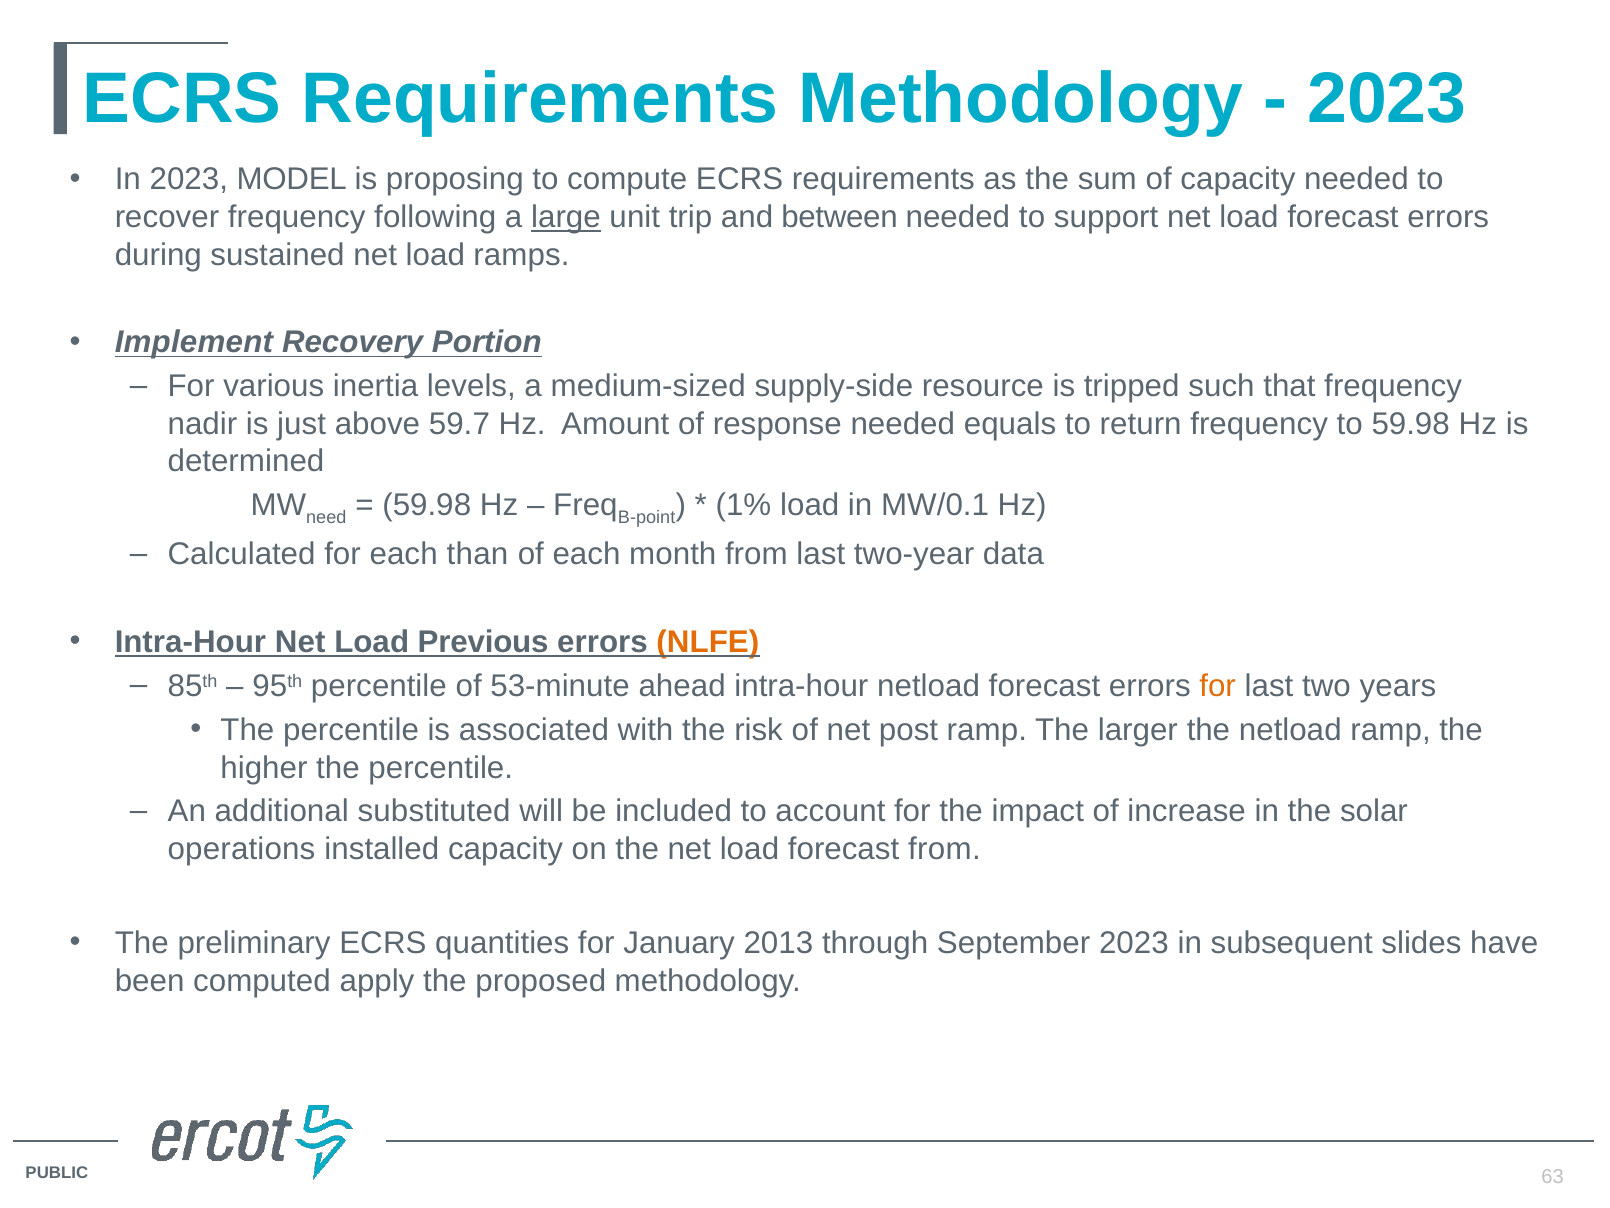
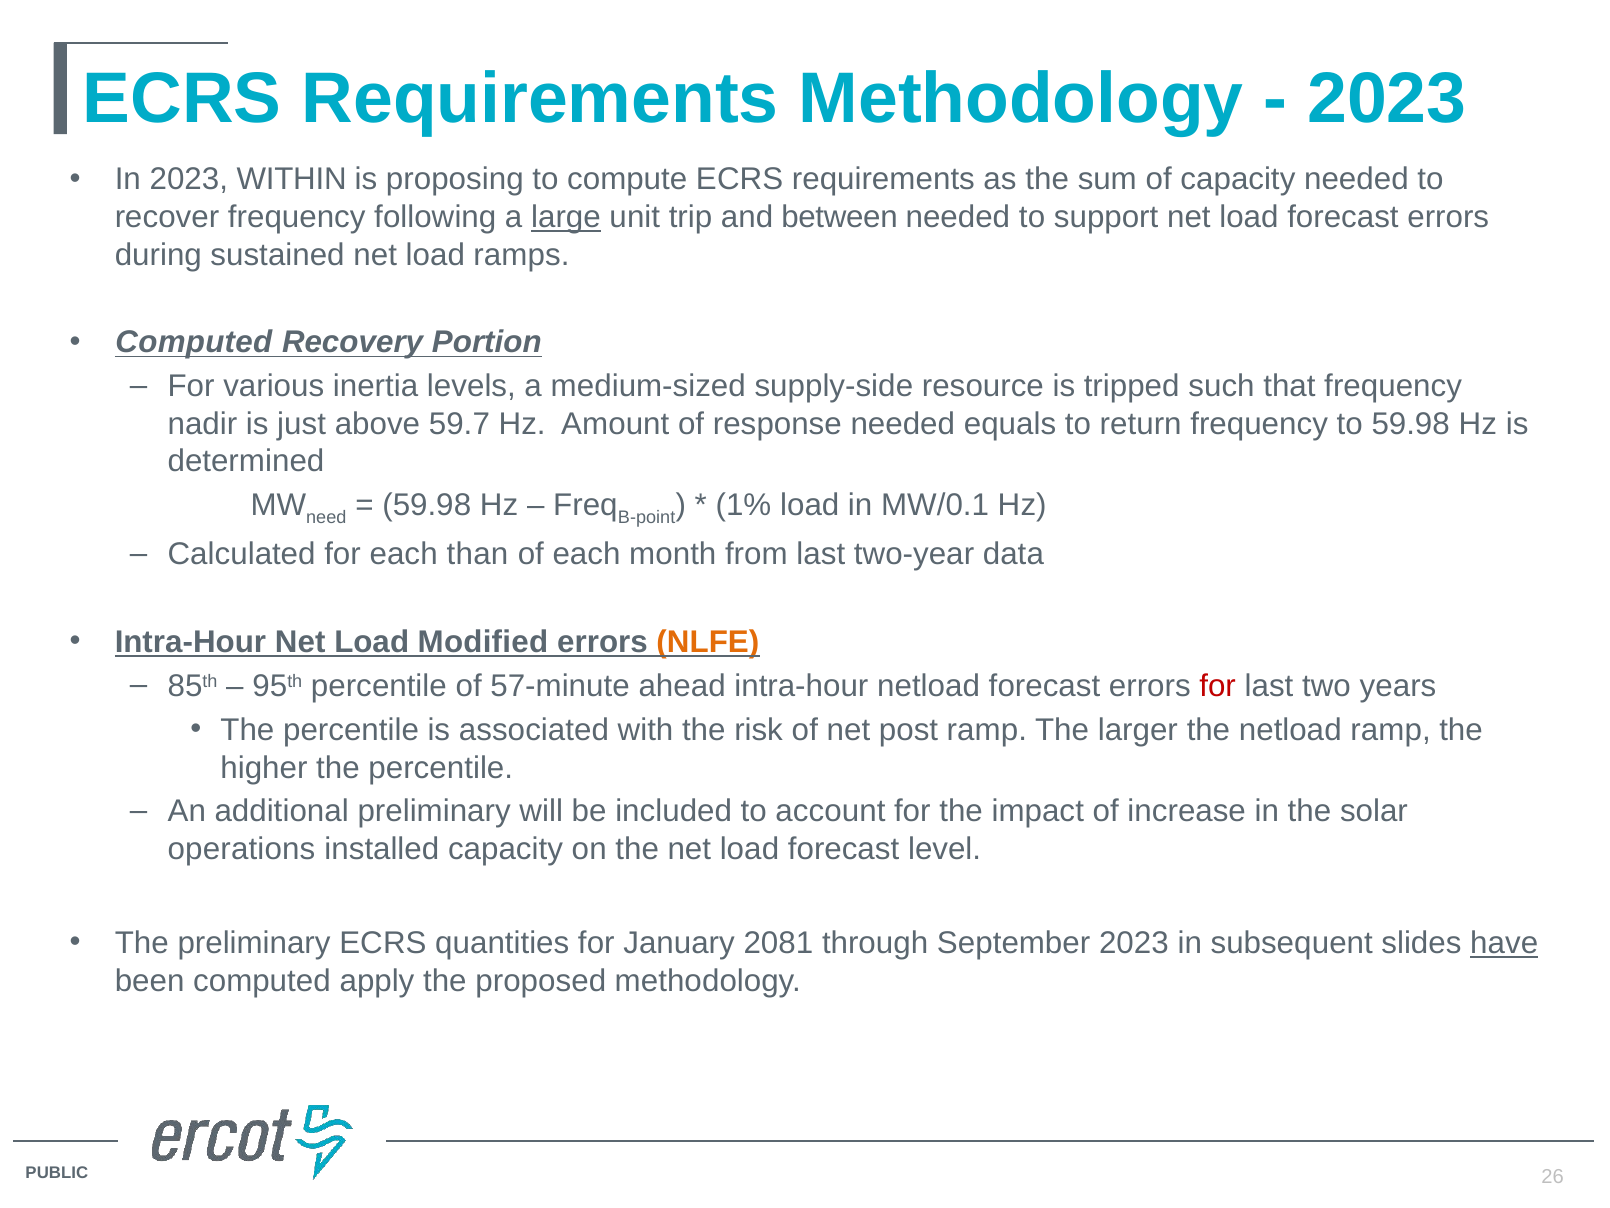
MODEL: MODEL -> WITHIN
Implement at (194, 342): Implement -> Computed
Previous: Previous -> Modified
53-minute: 53-minute -> 57-minute
for at (1218, 686) colour: orange -> red
additional substituted: substituted -> preliminary
forecast from: from -> level
2013: 2013 -> 2081
have underline: none -> present
63: 63 -> 26
